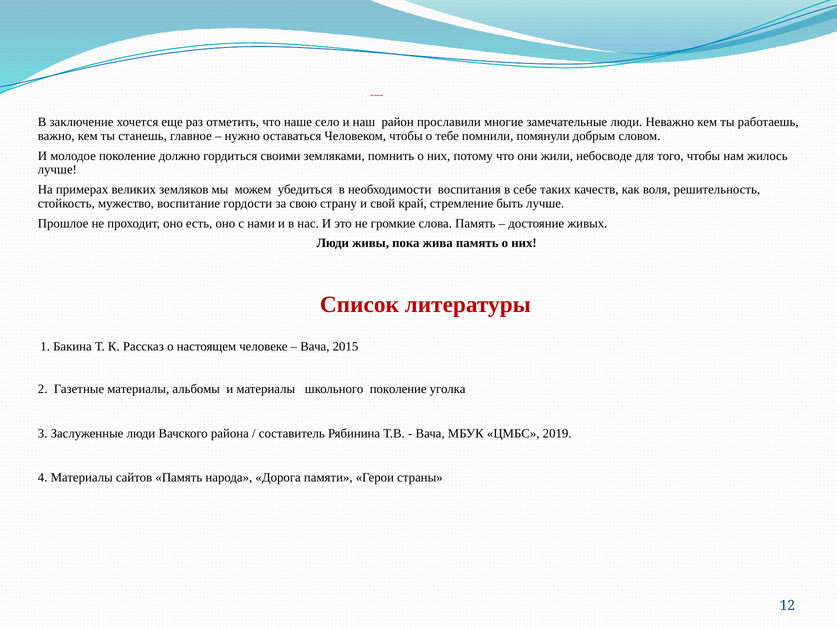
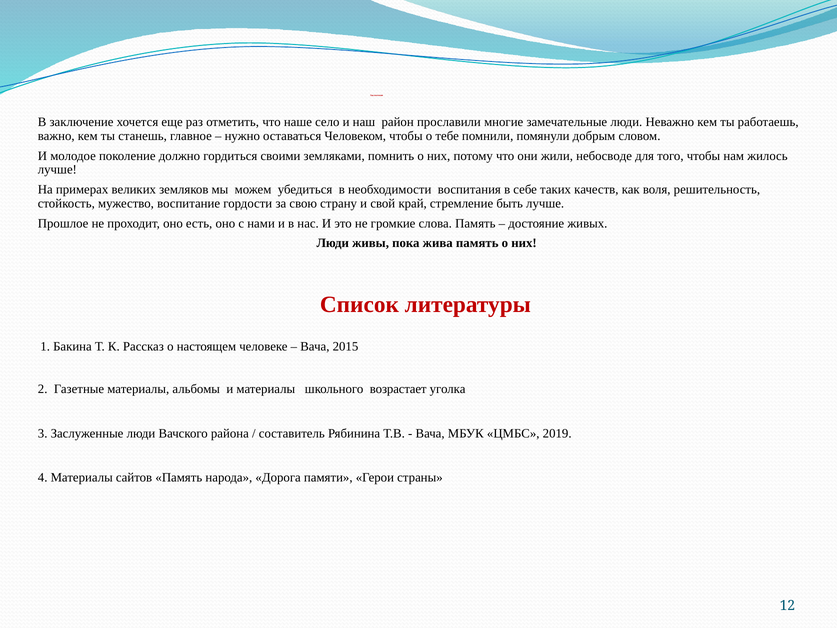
школьного поколение: поколение -> возрастает
